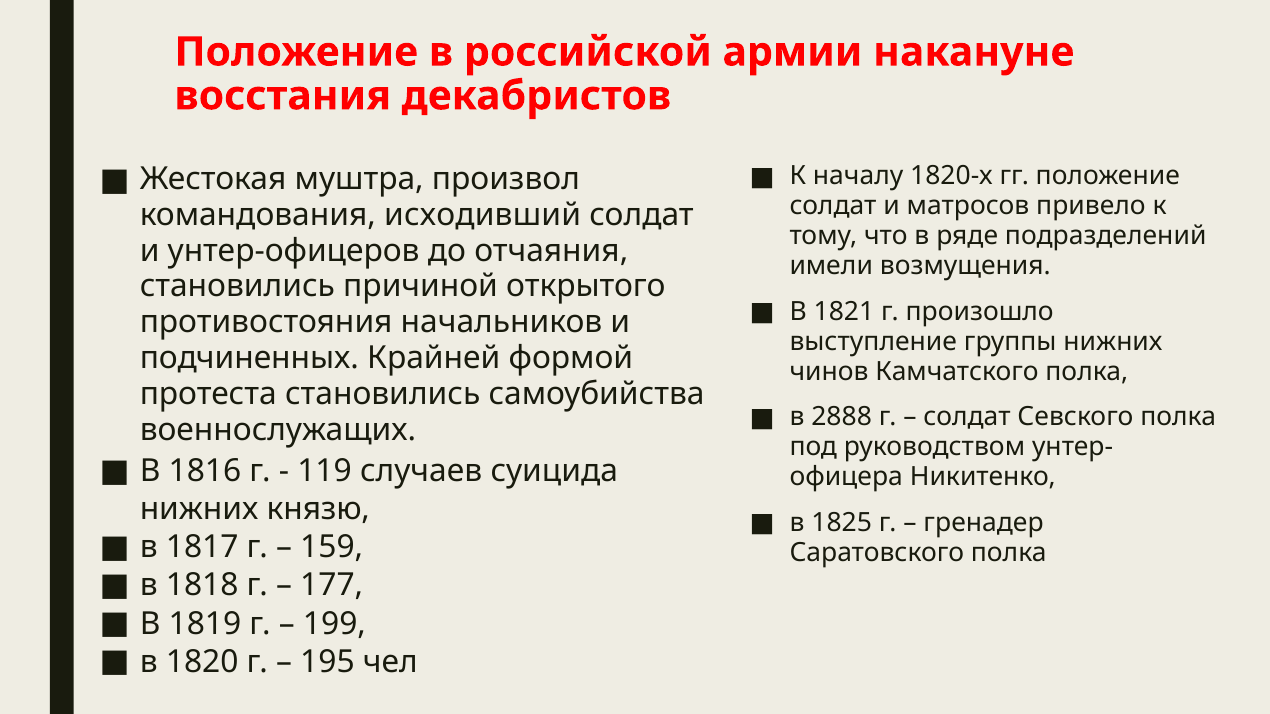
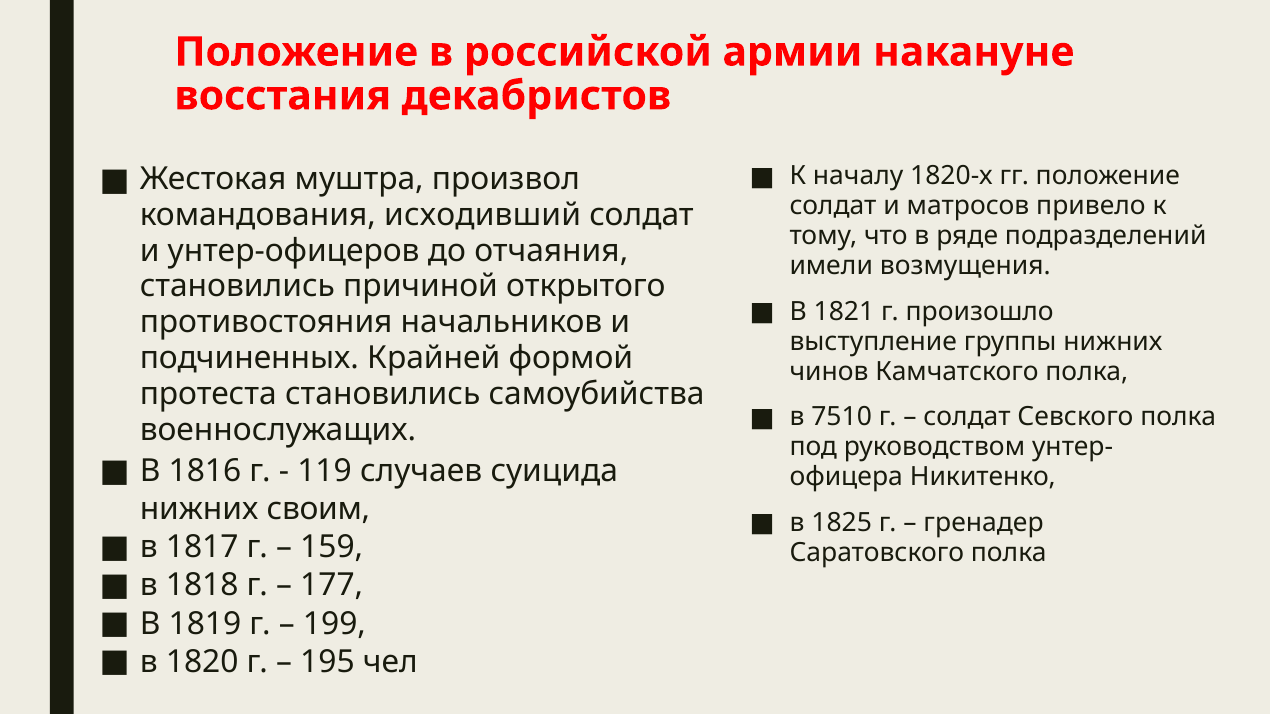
2888: 2888 -> 7510
князю: князю -> своим
